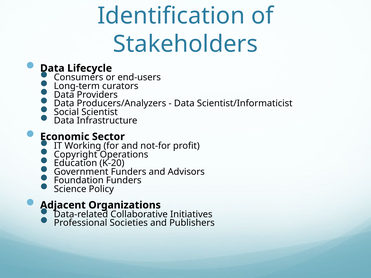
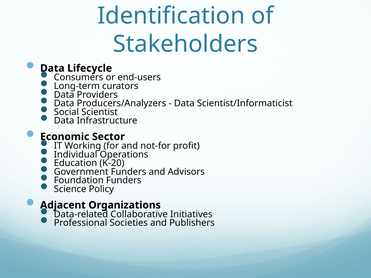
Copyright: Copyright -> Individual
